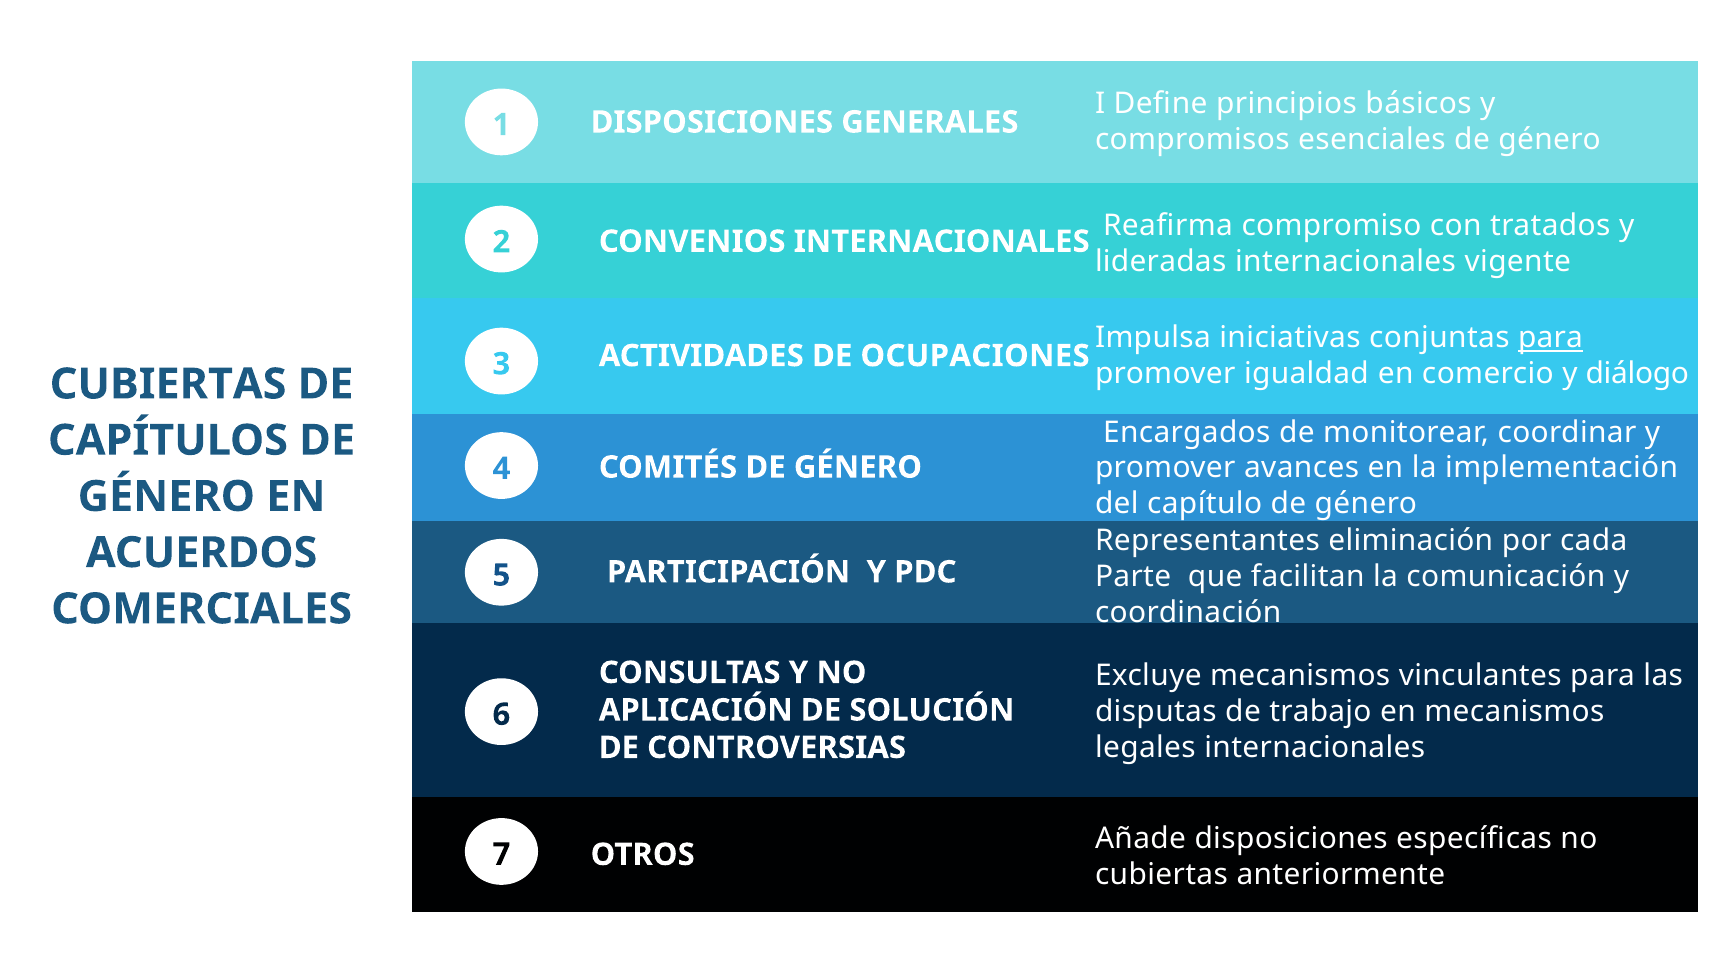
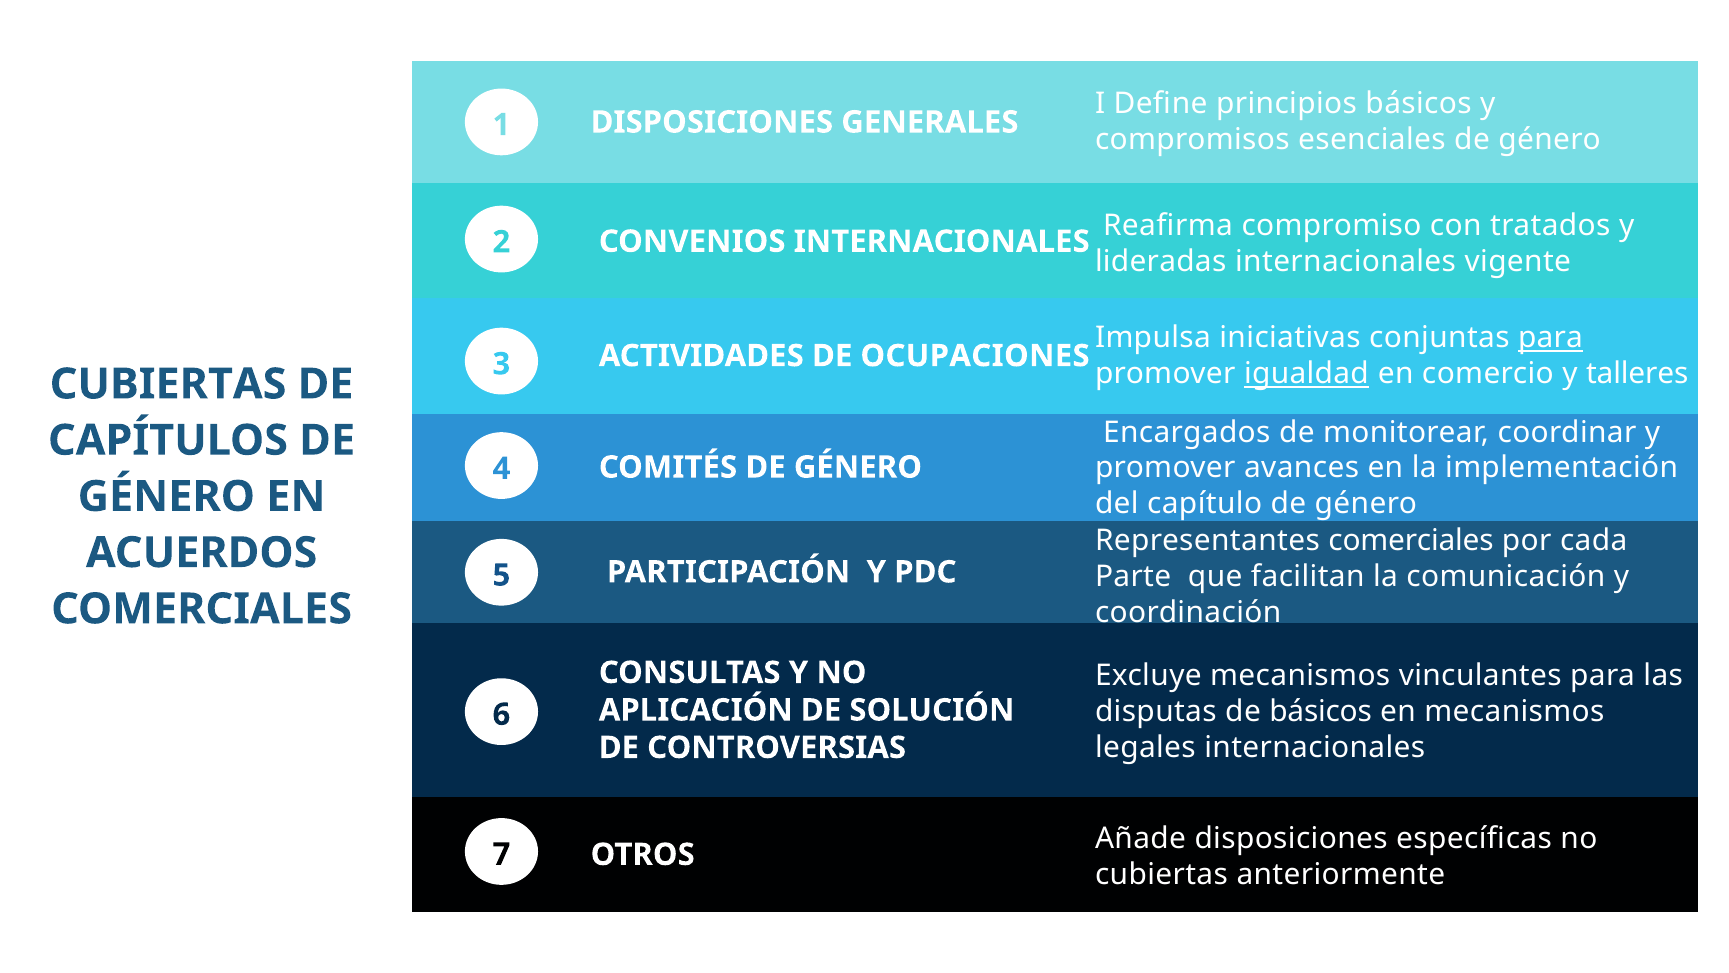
igualdad underline: none -> present
diálogo: diálogo -> talleres
Representantes eliminación: eliminación -> comerciales
de trabajo: trabajo -> básicos
